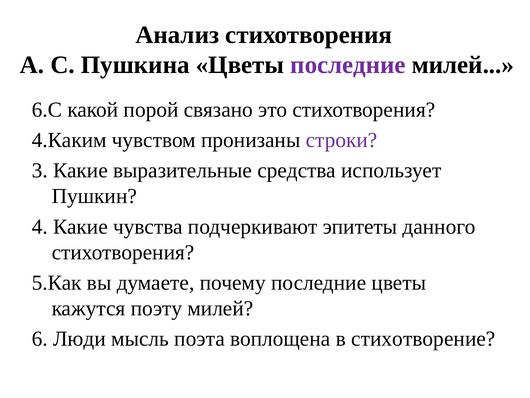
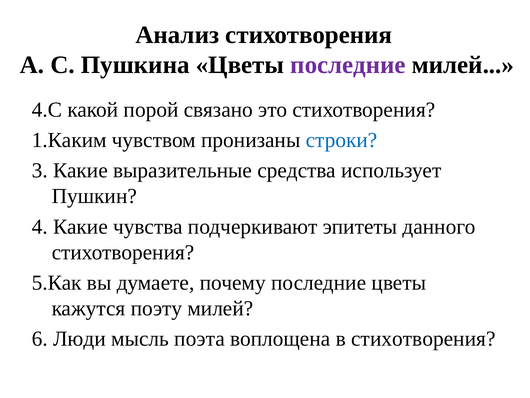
6.С: 6.С -> 4.С
4.Каким: 4.Каким -> 1.Каким
строки colour: purple -> blue
в стихотворение: стихотворение -> стихотворения
